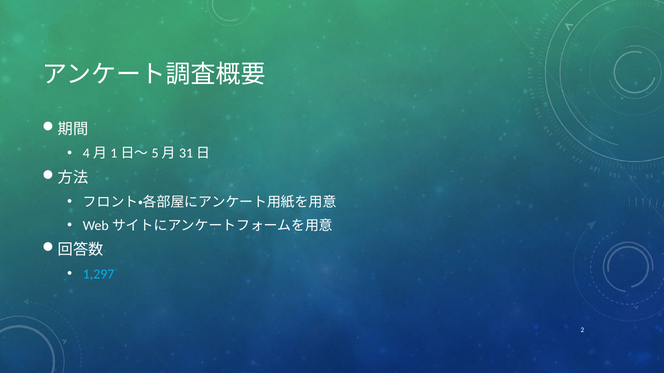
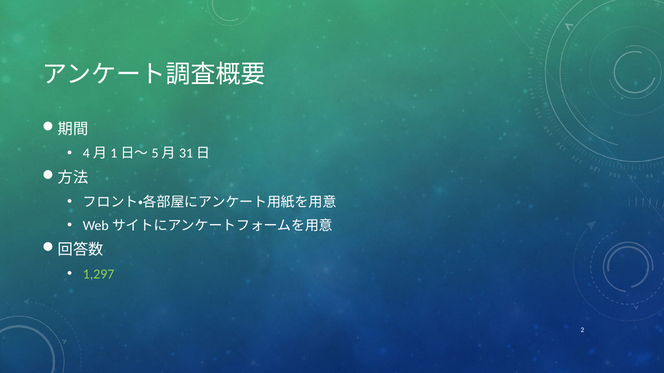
1,297 colour: light blue -> light green
